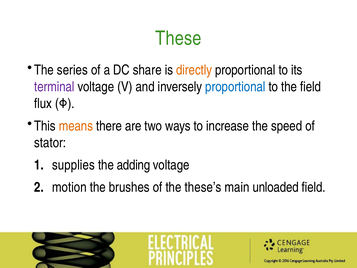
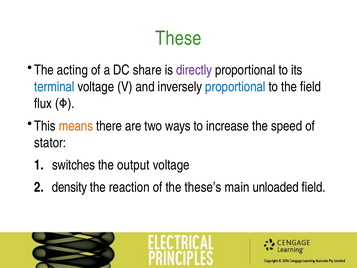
series: series -> acting
directly colour: orange -> purple
terminal colour: purple -> blue
supplies: supplies -> switches
adding: adding -> output
motion: motion -> density
brushes: brushes -> reaction
